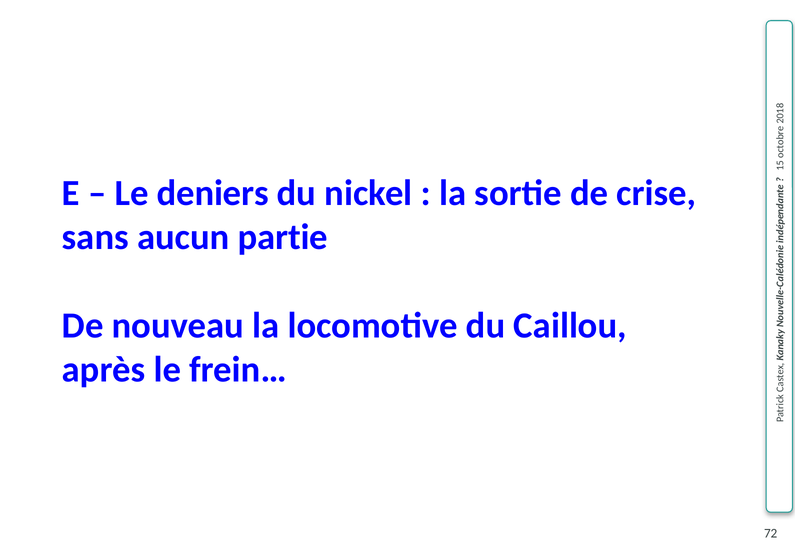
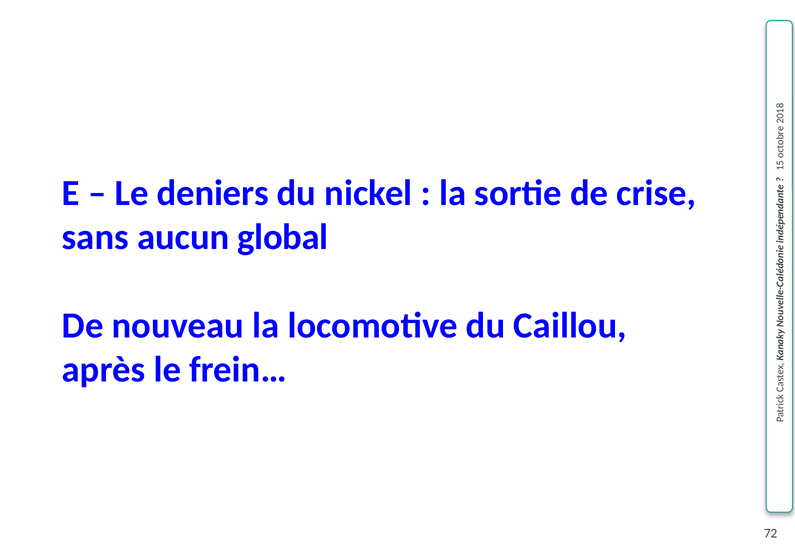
partie: partie -> global
